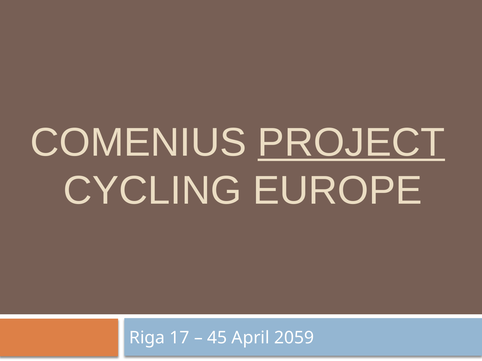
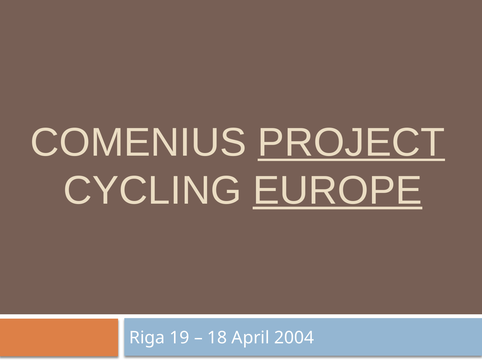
EUROPE underline: none -> present
17: 17 -> 19
45: 45 -> 18
2059: 2059 -> 2004
